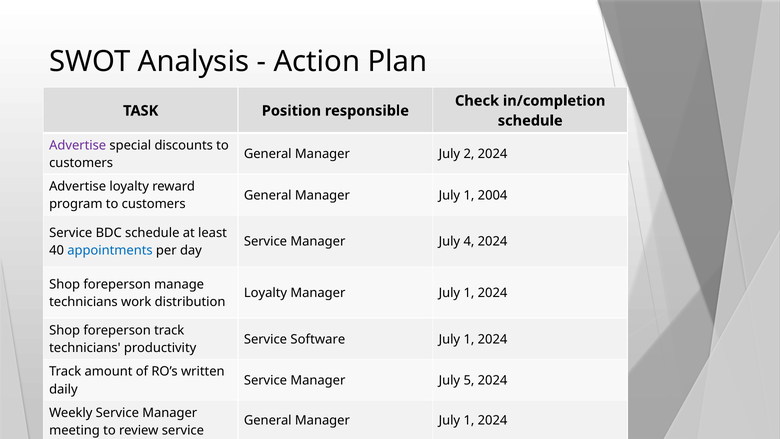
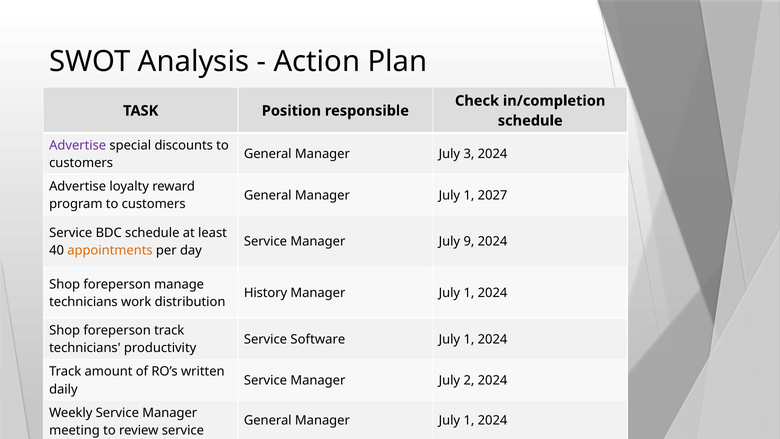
2: 2 -> 3
2004: 2004 -> 2027
4: 4 -> 9
appointments colour: blue -> orange
Loyalty at (266, 293): Loyalty -> History
5: 5 -> 2
